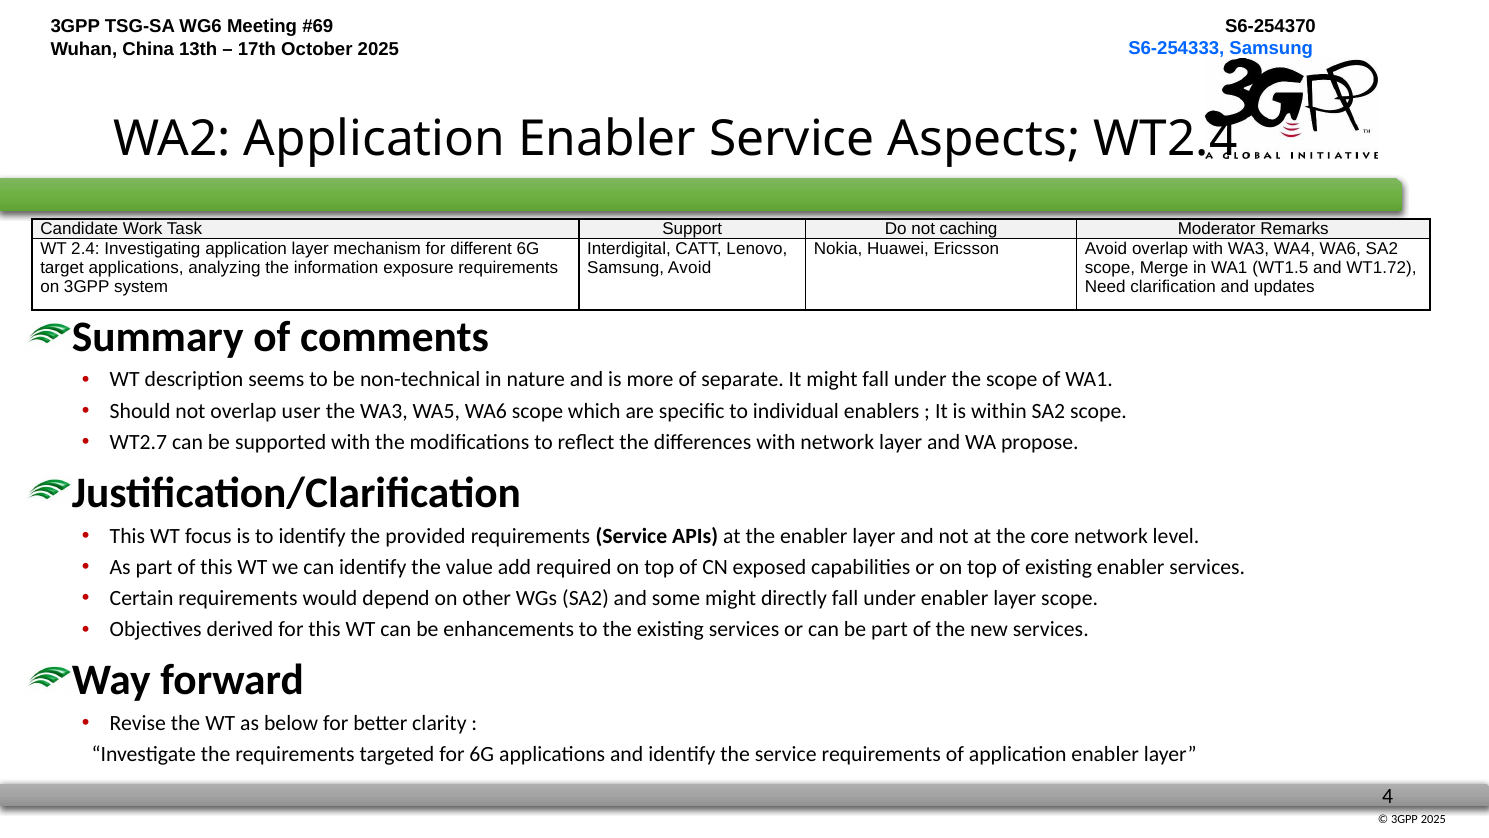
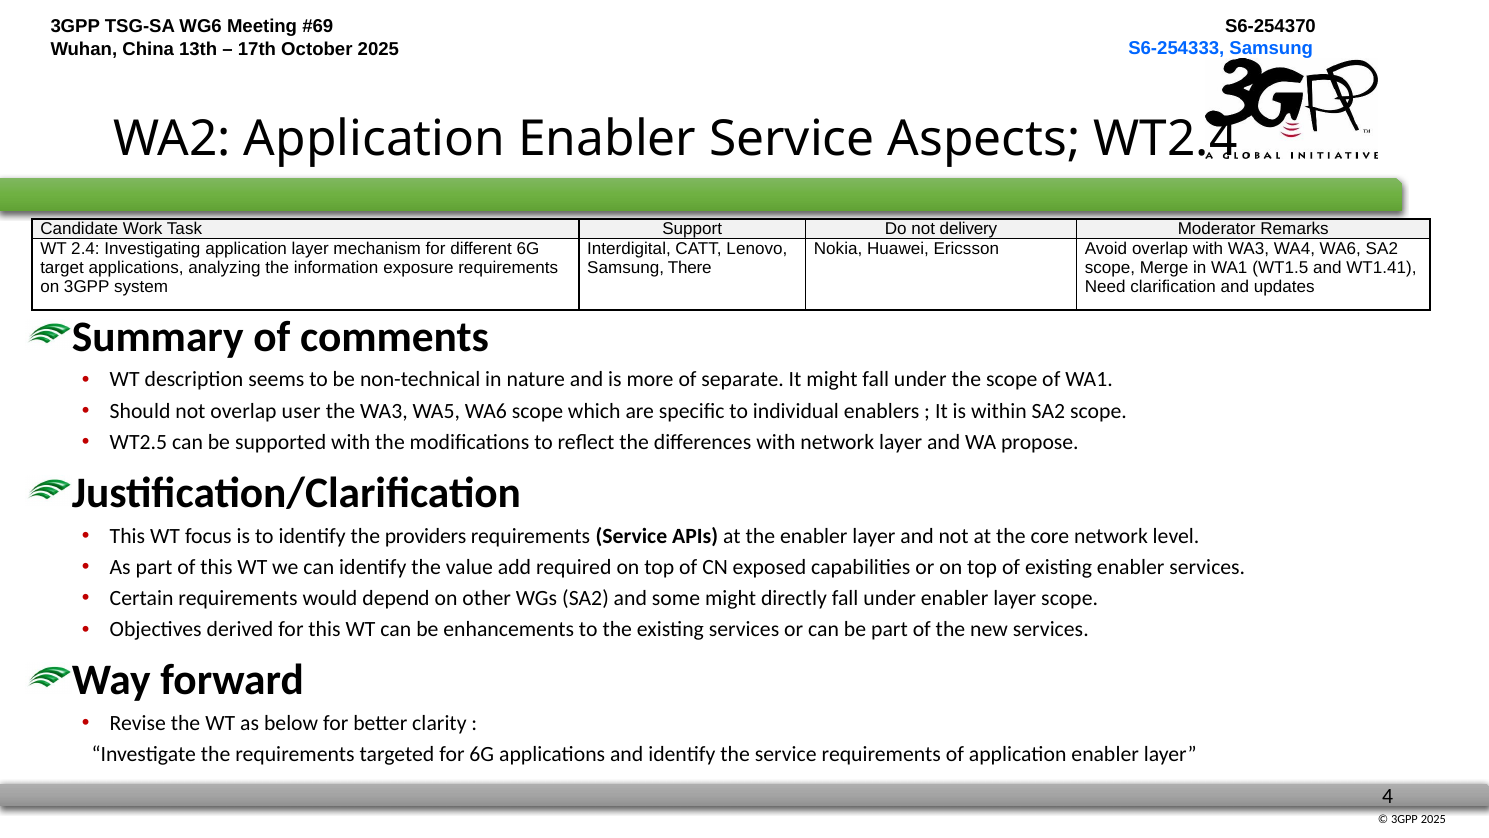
caching: caching -> delivery
Samsung Avoid: Avoid -> There
WT1.72: WT1.72 -> WT1.41
WT2.7: WT2.7 -> WT2.5
provided: provided -> providers
